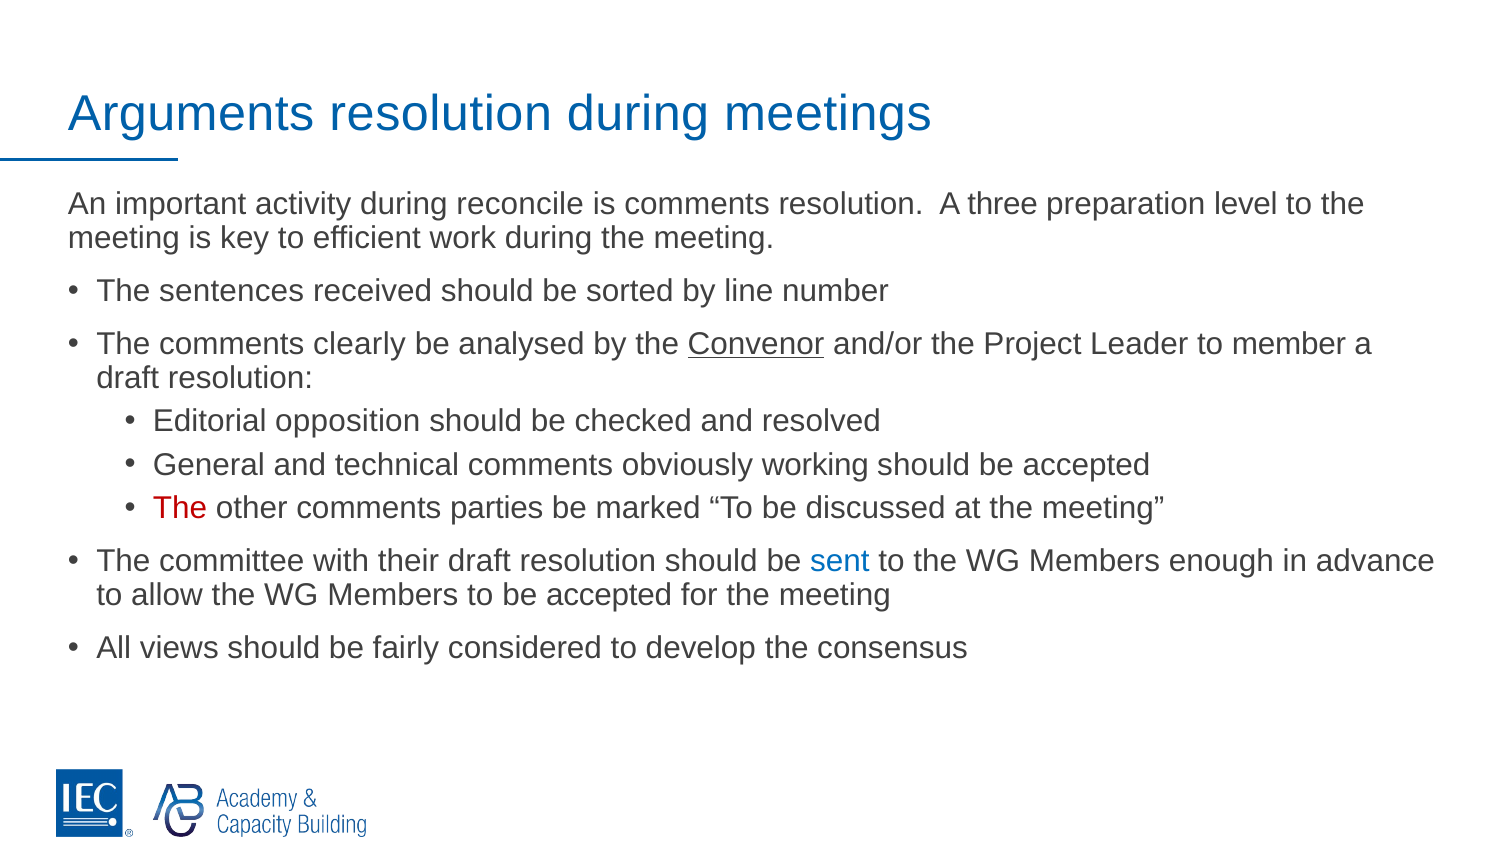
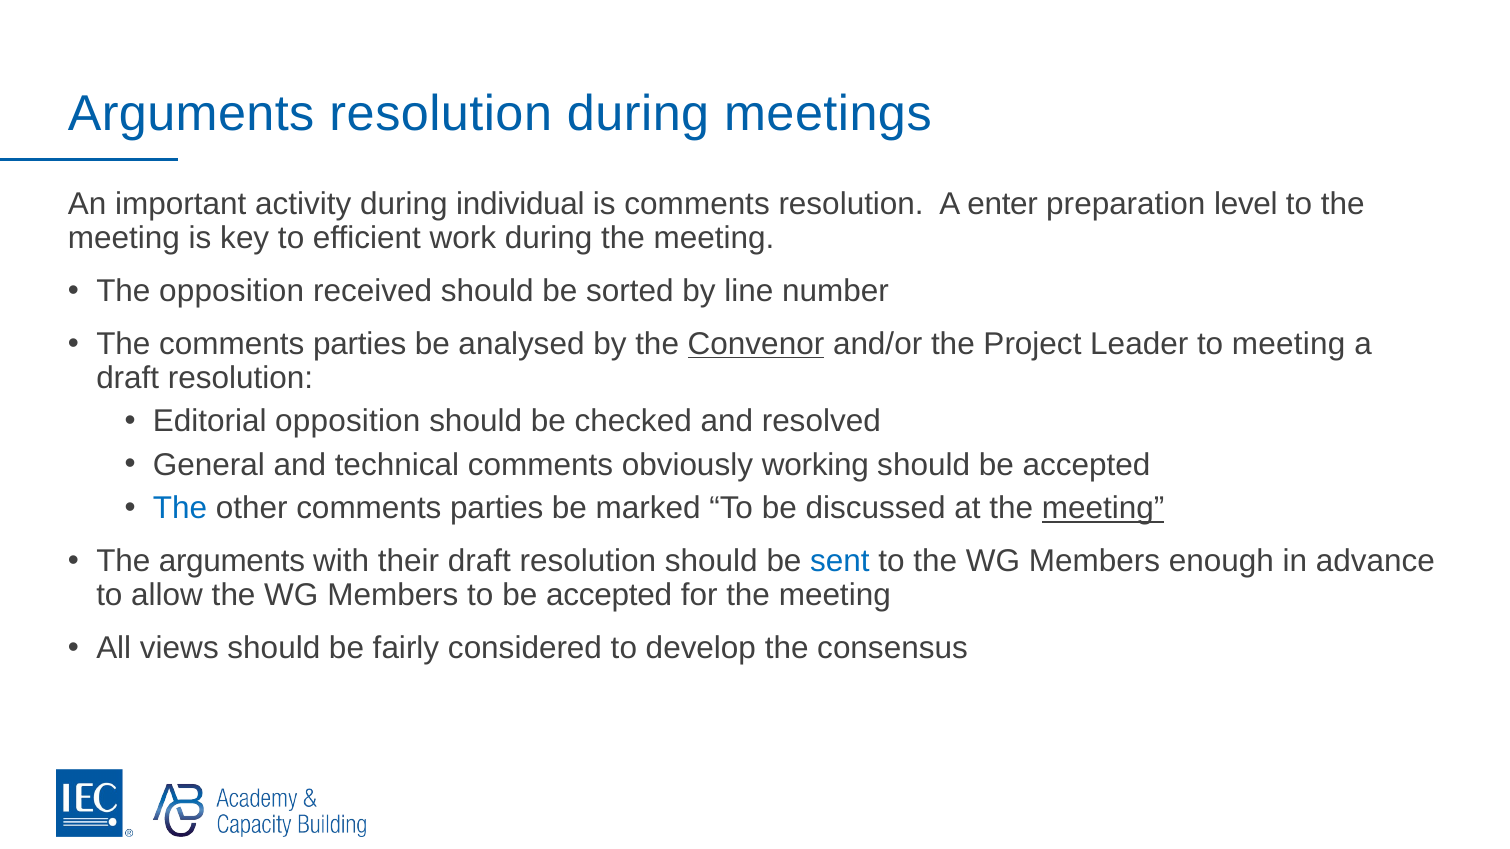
reconcile: reconcile -> individual
three: three -> enter
The sentences: sentences -> opposition
The comments clearly: clearly -> parties
to member: member -> meeting
The at (180, 509) colour: red -> blue
meeting at (1103, 509) underline: none -> present
The committee: committee -> arguments
